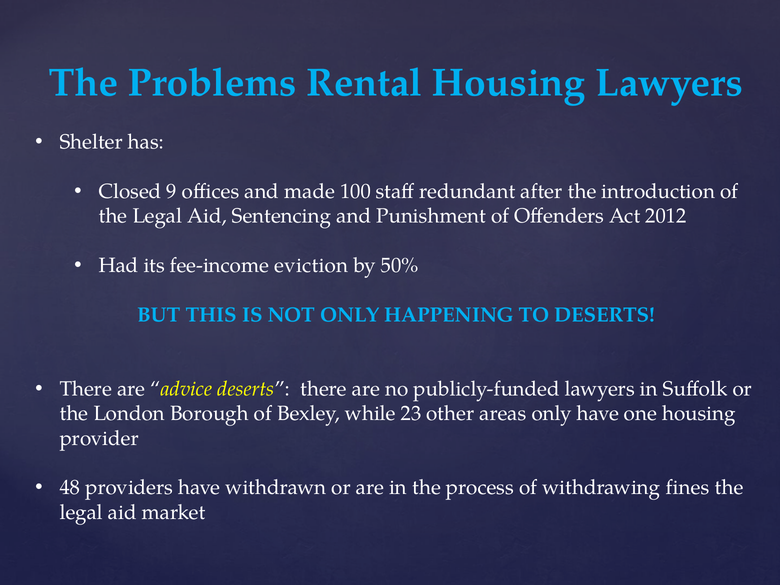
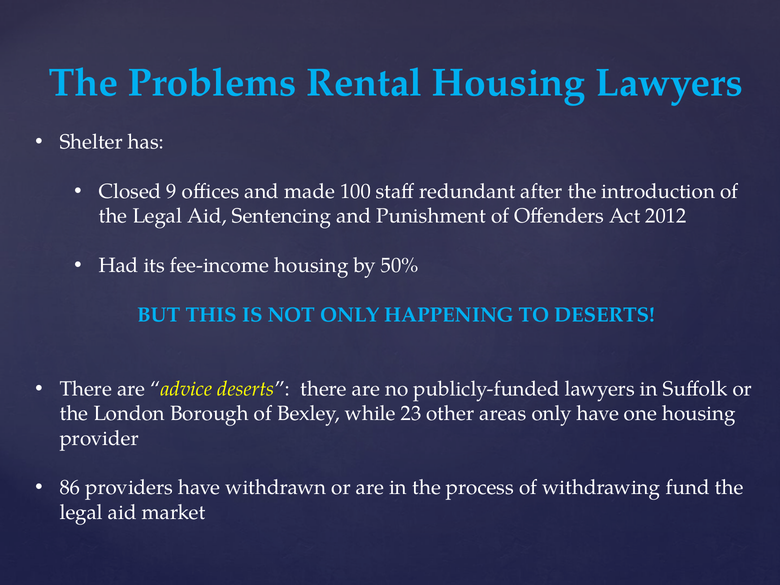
fee-income eviction: eviction -> housing
48: 48 -> 86
fines: fines -> fund
